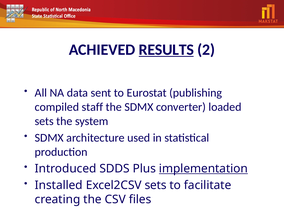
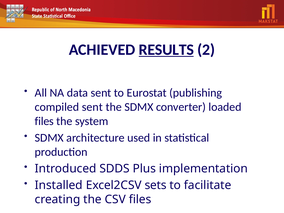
compiled staff: staff -> sent
sets at (44, 121): sets -> files
implementation underline: present -> none
